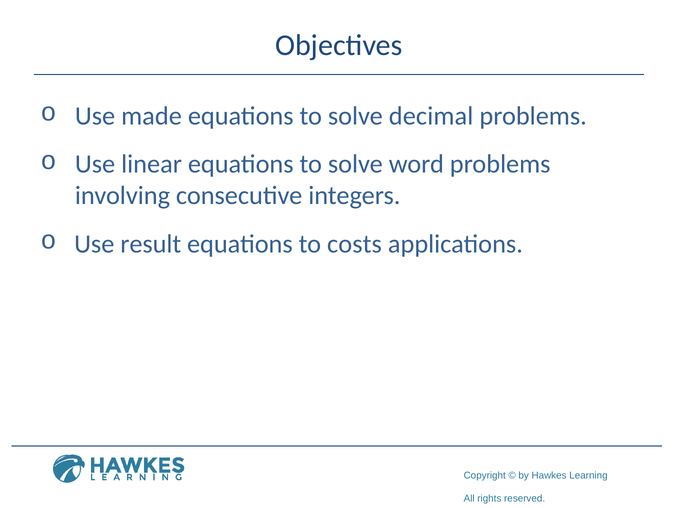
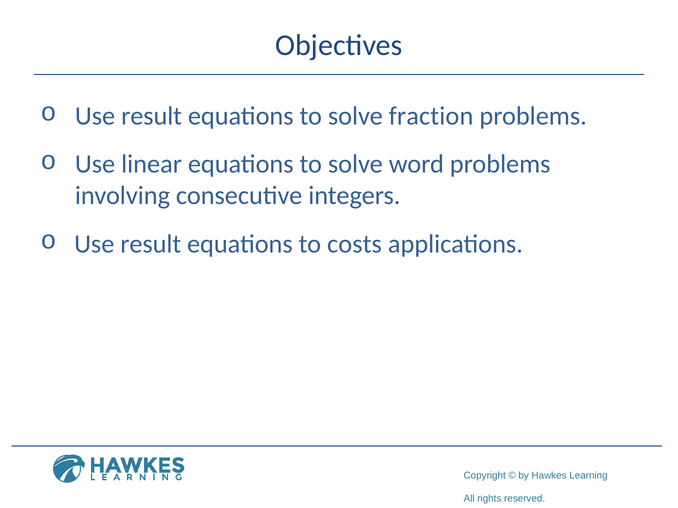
made at (152, 116): made -> result
decimal: decimal -> fraction
